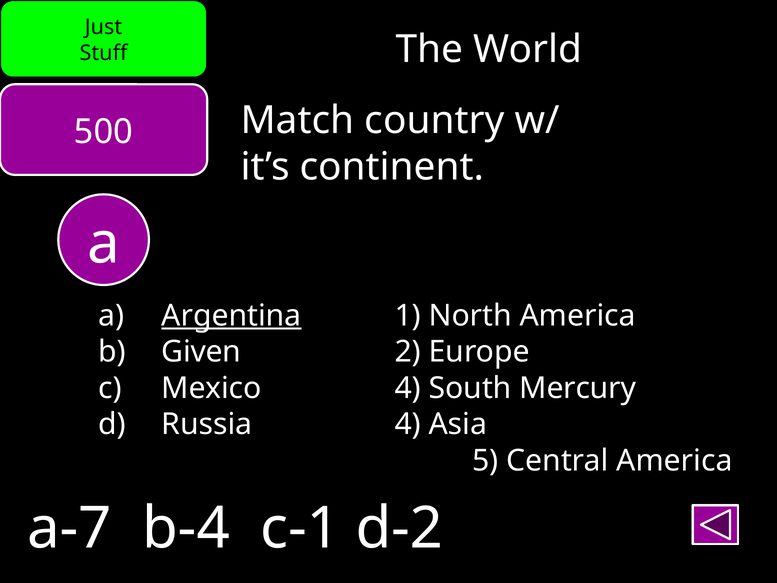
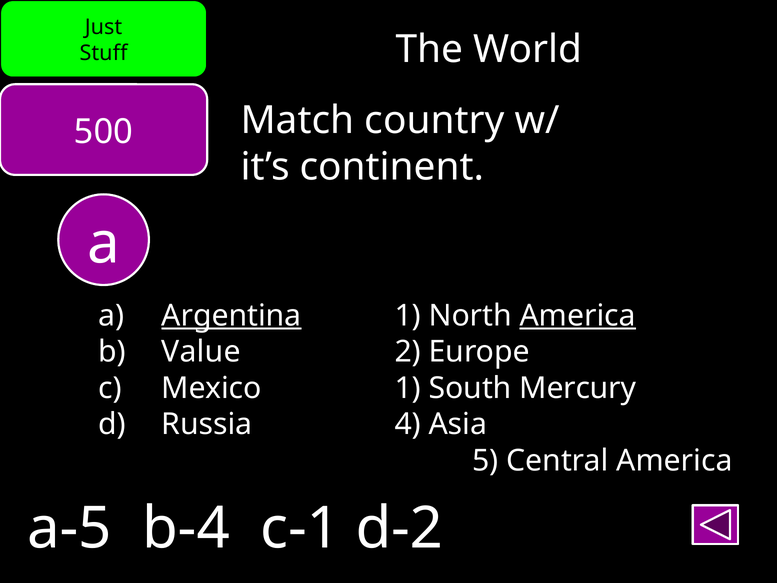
America at (578, 315) underline: none -> present
Given: Given -> Value
Mexico 4: 4 -> 1
a-7: a-7 -> a-5
